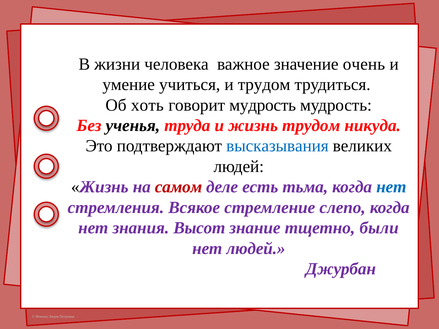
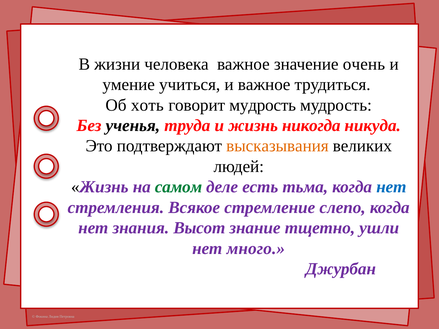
и трудом: трудом -> важное
жизнь трудом: трудом -> никогда
высказывания colour: blue -> orange
самом colour: red -> green
были: были -> ушли
нет людей: людей -> много
